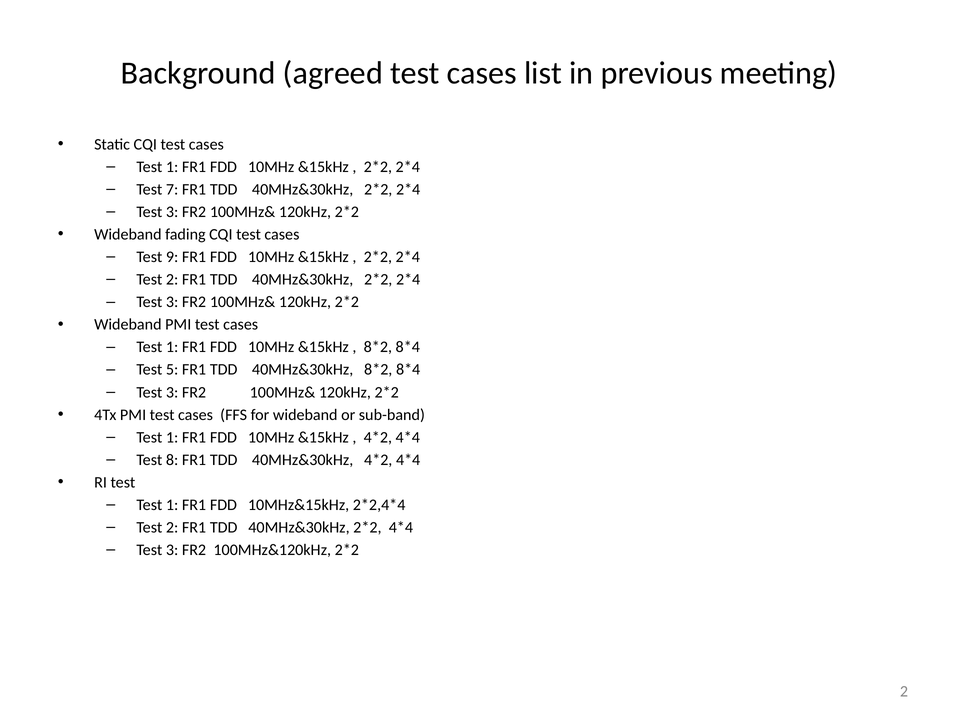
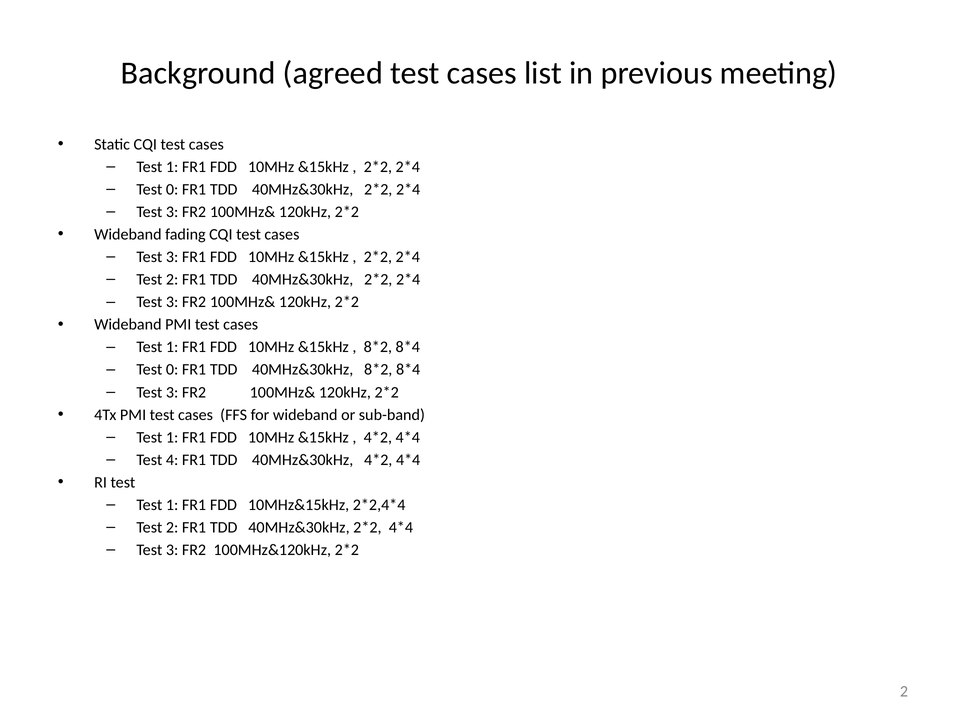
7 at (172, 190): 7 -> 0
9 at (172, 257): 9 -> 3
5 at (172, 370): 5 -> 0
8: 8 -> 4
